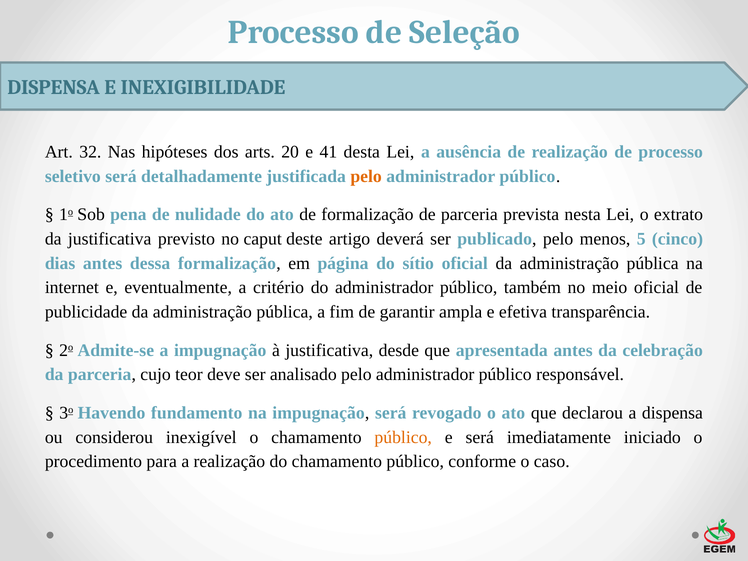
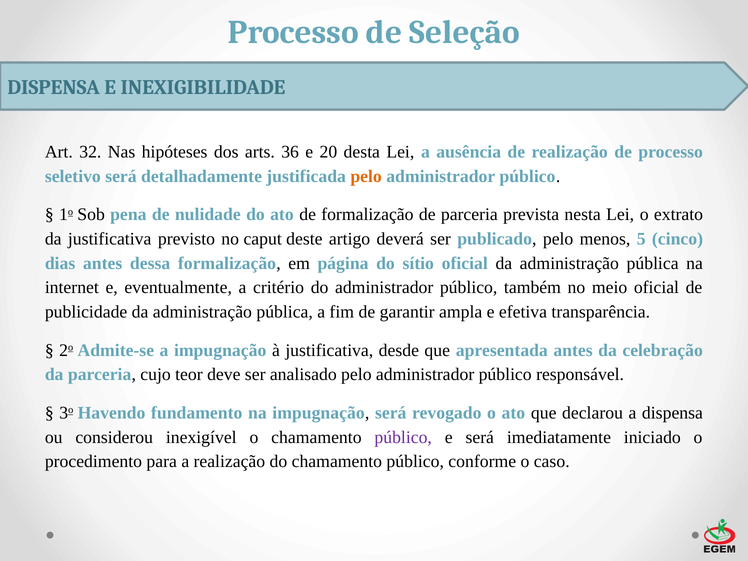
20: 20 -> 36
41: 41 -> 20
público at (403, 437) colour: orange -> purple
